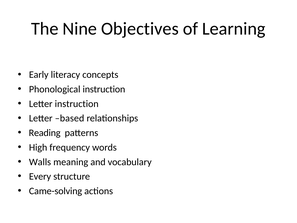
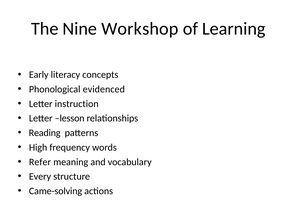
Objectives: Objectives -> Workshop
Phonological instruction: instruction -> evidenced
based: based -> lesson
Walls: Walls -> Refer
